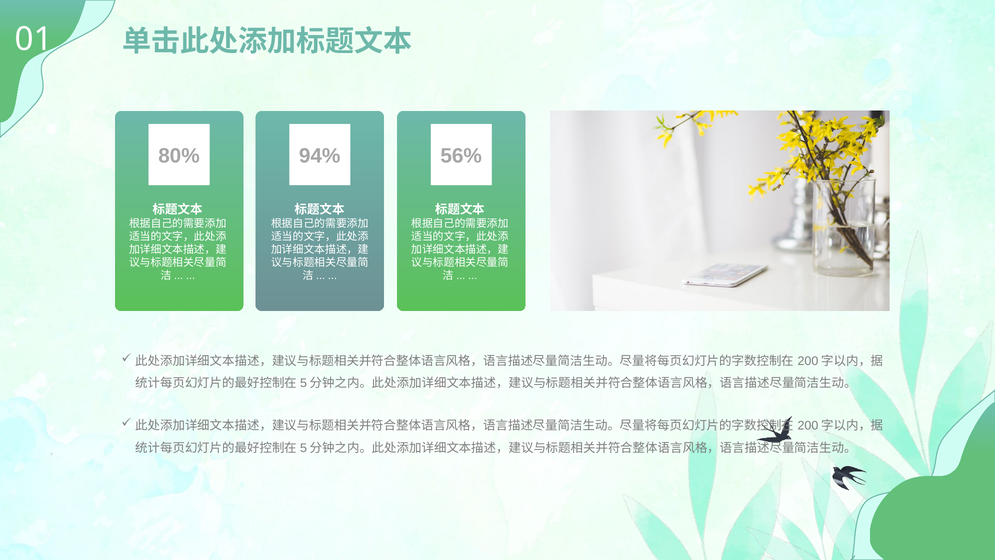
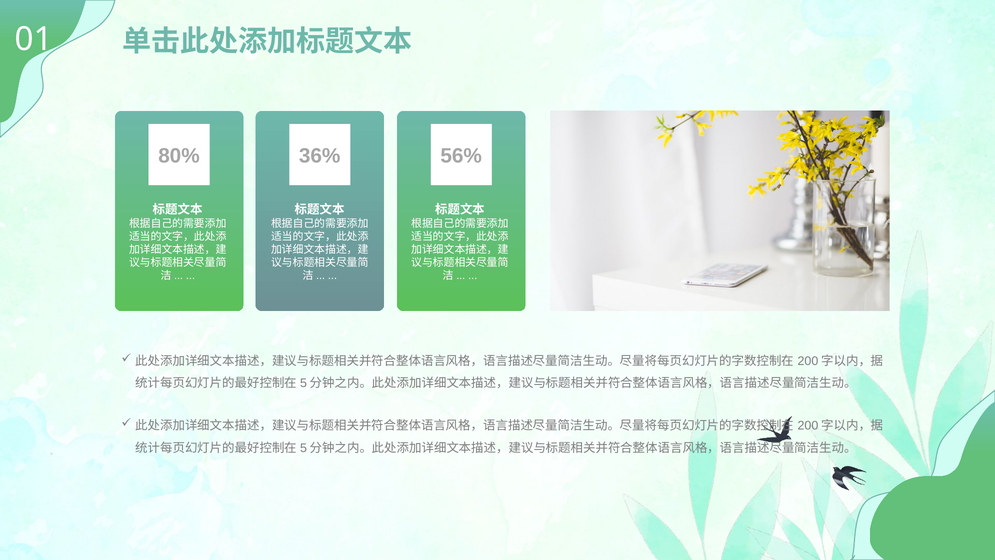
94%: 94% -> 36%
